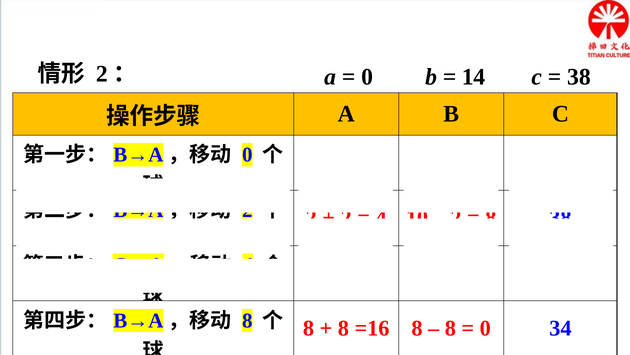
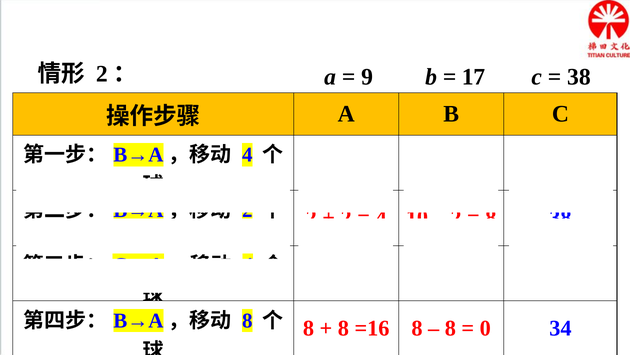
0 at (367, 77): 0 -> 9
14: 14 -> 17
0 at (247, 155): 0 -> 4
